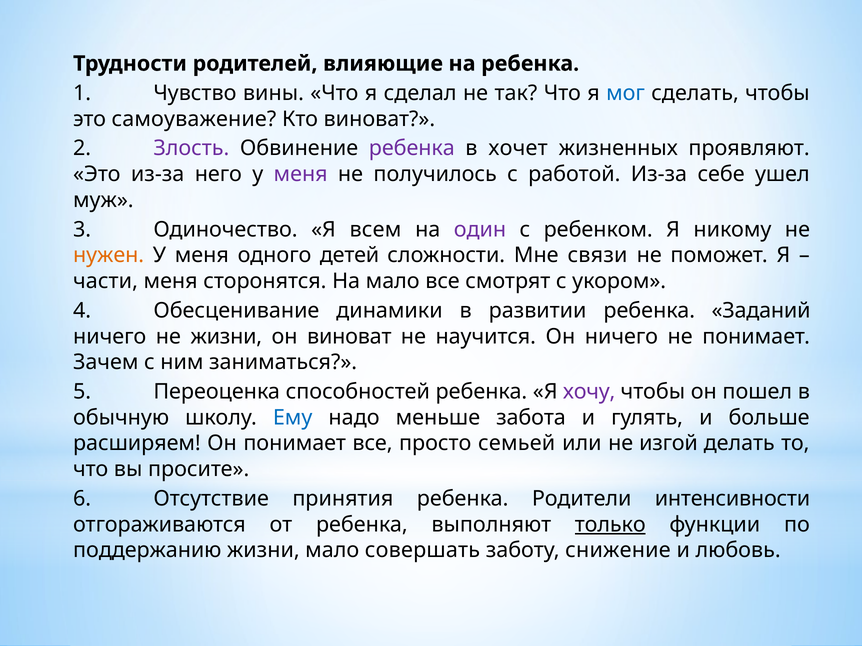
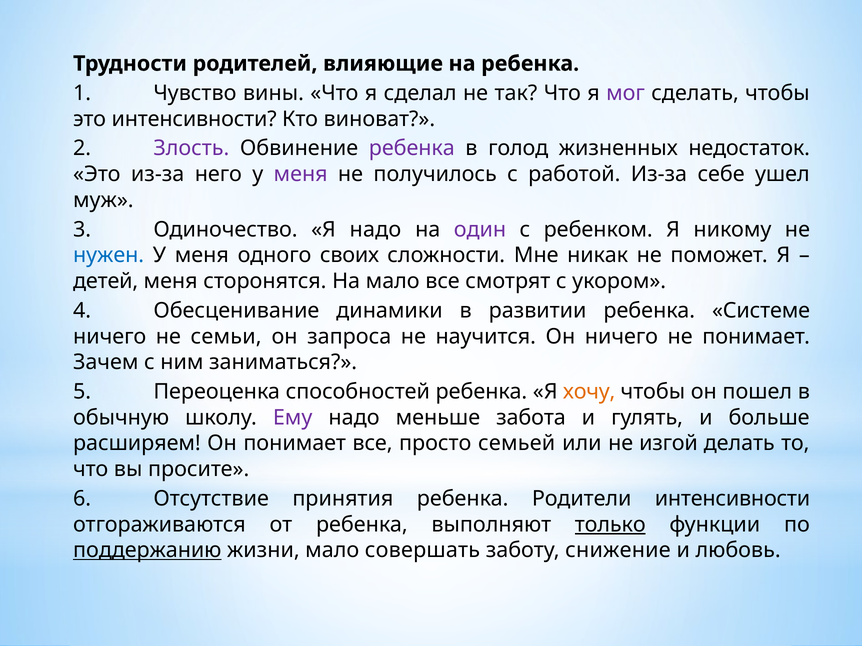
мог colour: blue -> purple
это самоуважение: самоуважение -> интенсивности
хочет: хочет -> голод
проявляют: проявляют -> недостаток
Я всем: всем -> надо
нужен colour: orange -> blue
детей: детей -> своих
связи: связи -> никак
части: части -> детей
Заданий: Заданий -> Системе
не жизни: жизни -> семьи
он виноват: виноват -> запроса
хочу colour: purple -> orange
Ему colour: blue -> purple
поддержанию underline: none -> present
